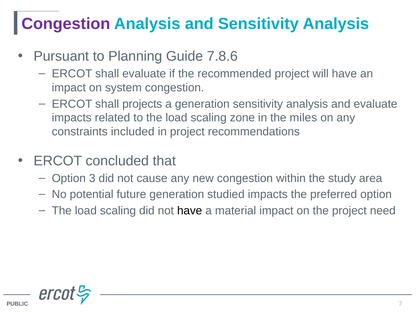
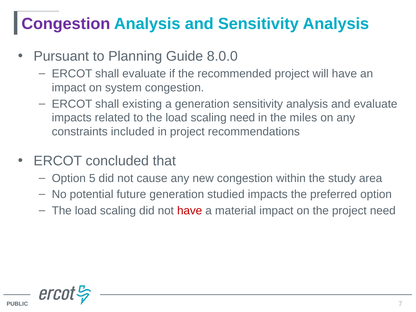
7.8.6: 7.8.6 -> 8.0.0
projects: projects -> existing
scaling zone: zone -> need
3: 3 -> 5
have at (190, 211) colour: black -> red
